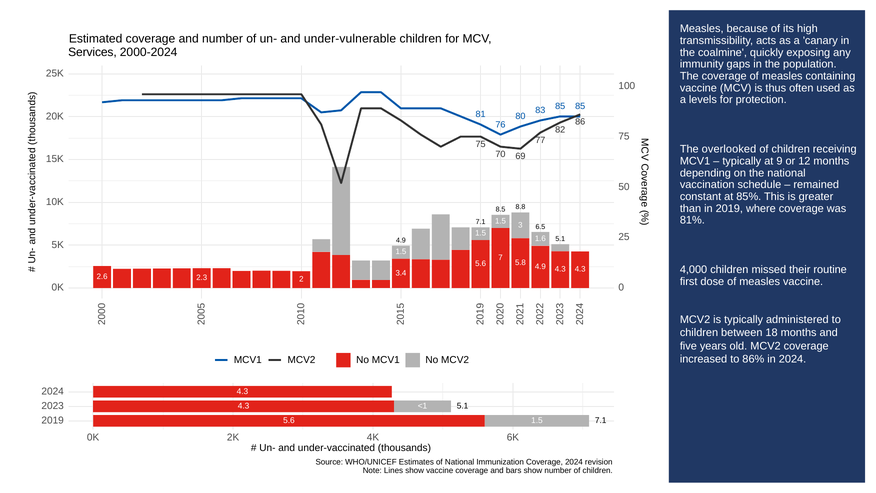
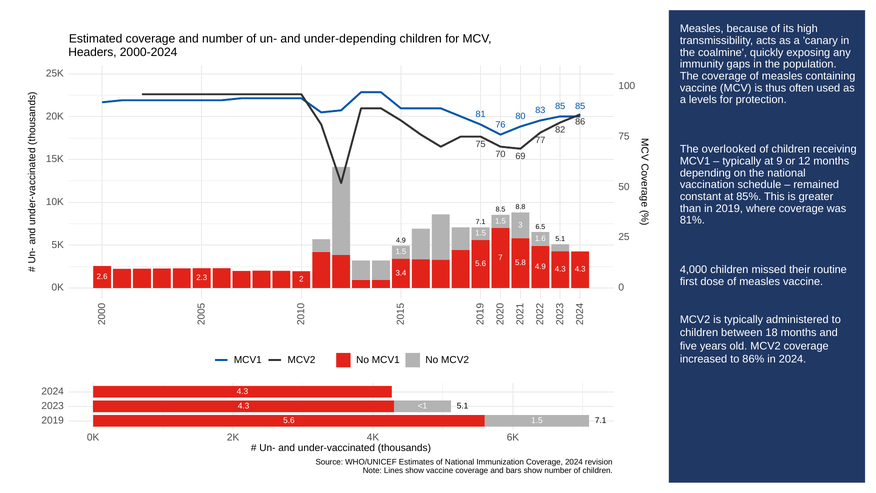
under-vulnerable: under-vulnerable -> under-depending
Services: Services -> Headers
